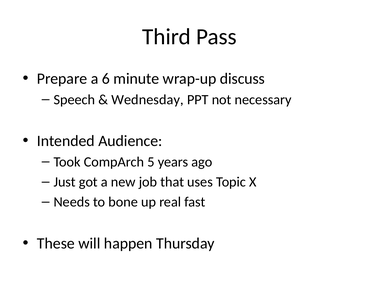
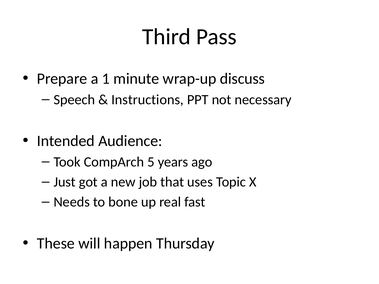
6: 6 -> 1
Wednesday: Wednesday -> Instructions
